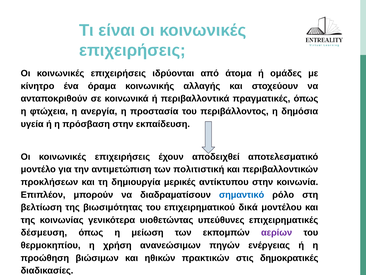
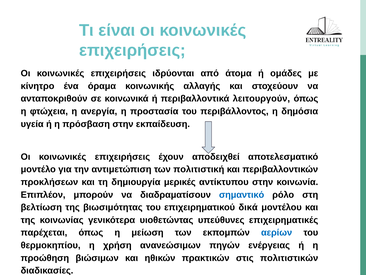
πραγματικές: πραγματικές -> λειτουργούν
δέσμευση: δέσμευση -> παρέχεται
αερίων colour: purple -> blue
δημοκρατικές: δημοκρατικές -> πολιτιστικών
